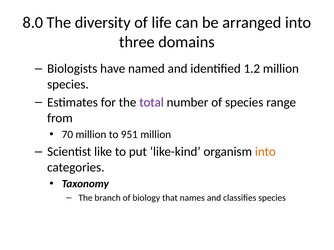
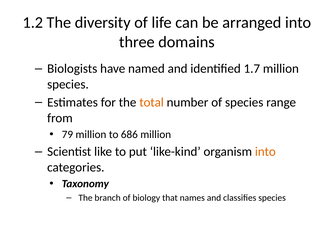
8.0: 8.0 -> 1.2
1.2: 1.2 -> 1.7
total colour: purple -> orange
70: 70 -> 79
951: 951 -> 686
